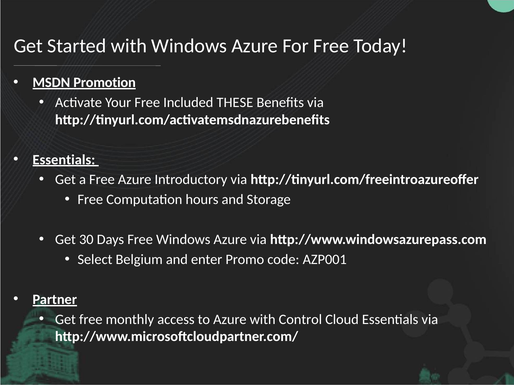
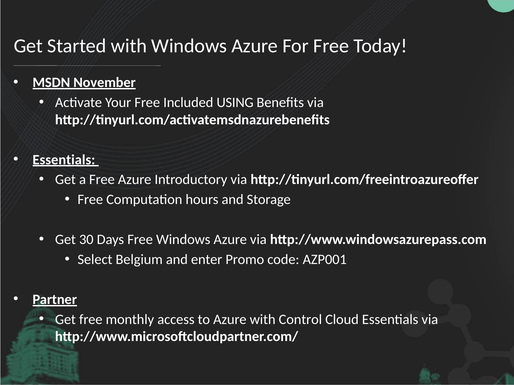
Promotion: Promotion -> November
THESE: THESE -> USING
